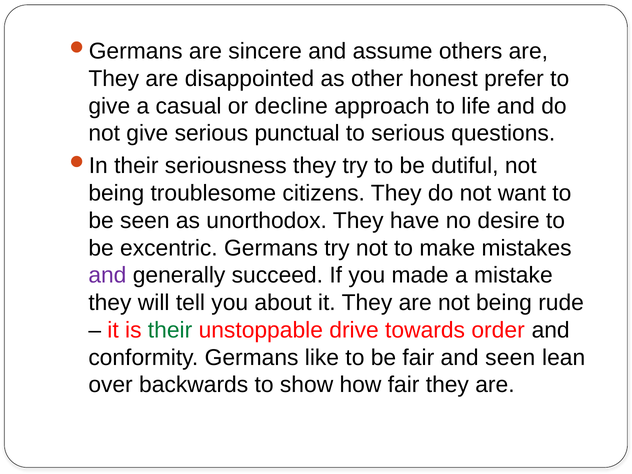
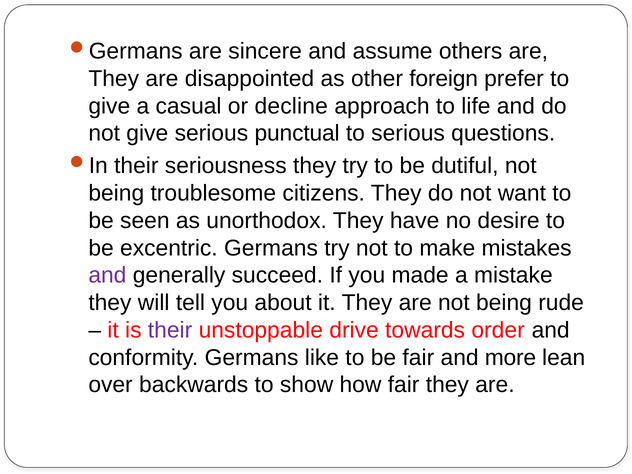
honest: honest -> foreign
their at (170, 330) colour: green -> purple
and seen: seen -> more
